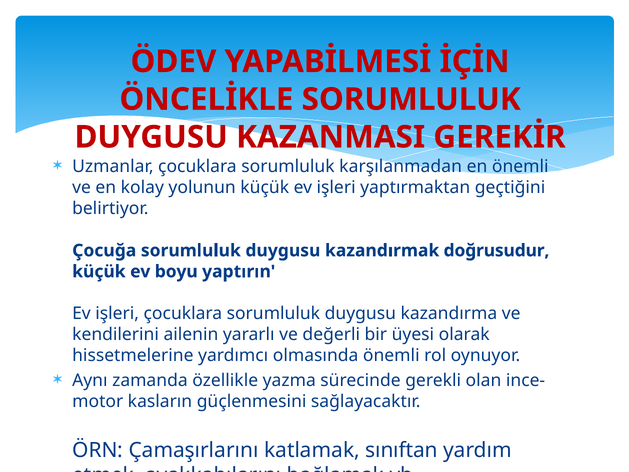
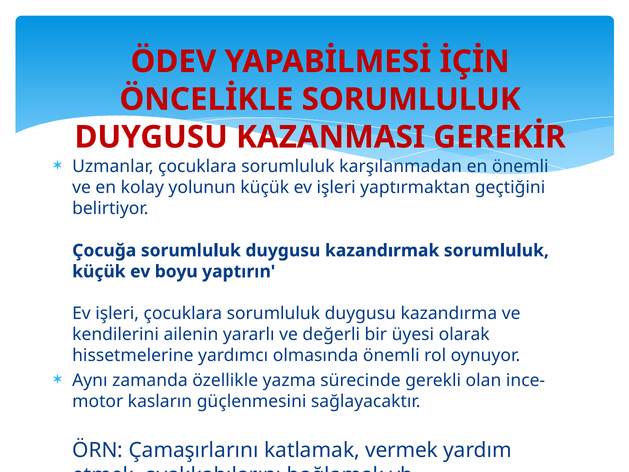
kazandırmak doğrusudur: doğrusudur -> sorumluluk
sınıftan: sınıftan -> vermek
